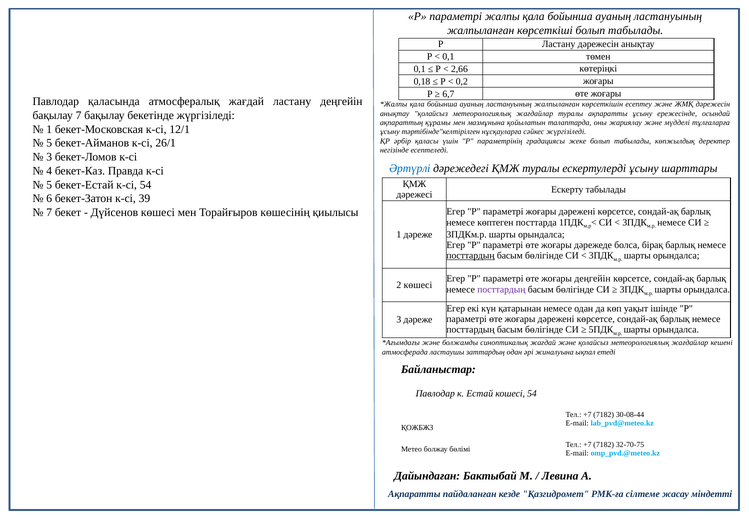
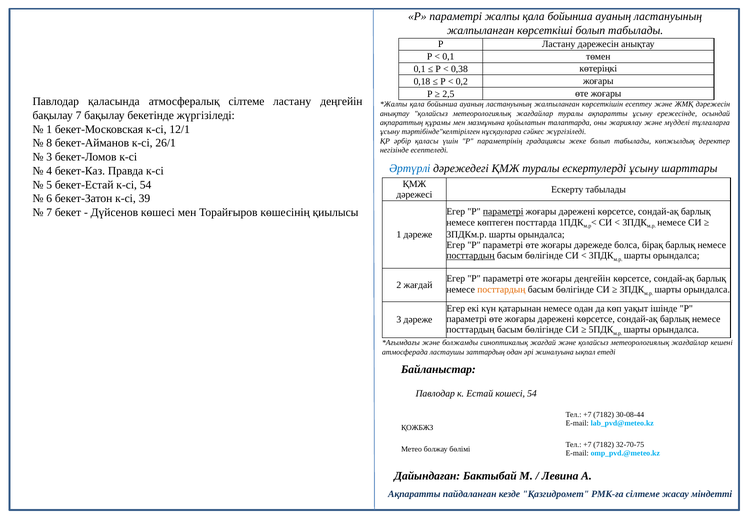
2,66: 2,66 -> 0,38
6,7: 6,7 -> 2,5
атмосфералық жағдай: жағдай -> сілтеме
5 at (49, 143): 5 -> 8
параметрі at (503, 212) underline: none -> present
2 көшесі: көшесі -> жағдай
посттардың at (501, 289) colour: purple -> orange
